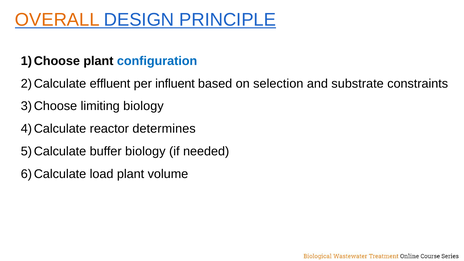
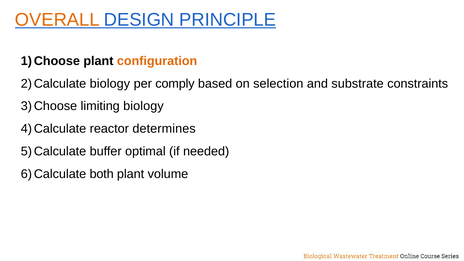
configuration colour: blue -> orange
effluent at (110, 84): effluent -> biology
influent: influent -> comply
buffer biology: biology -> optimal
load: load -> both
